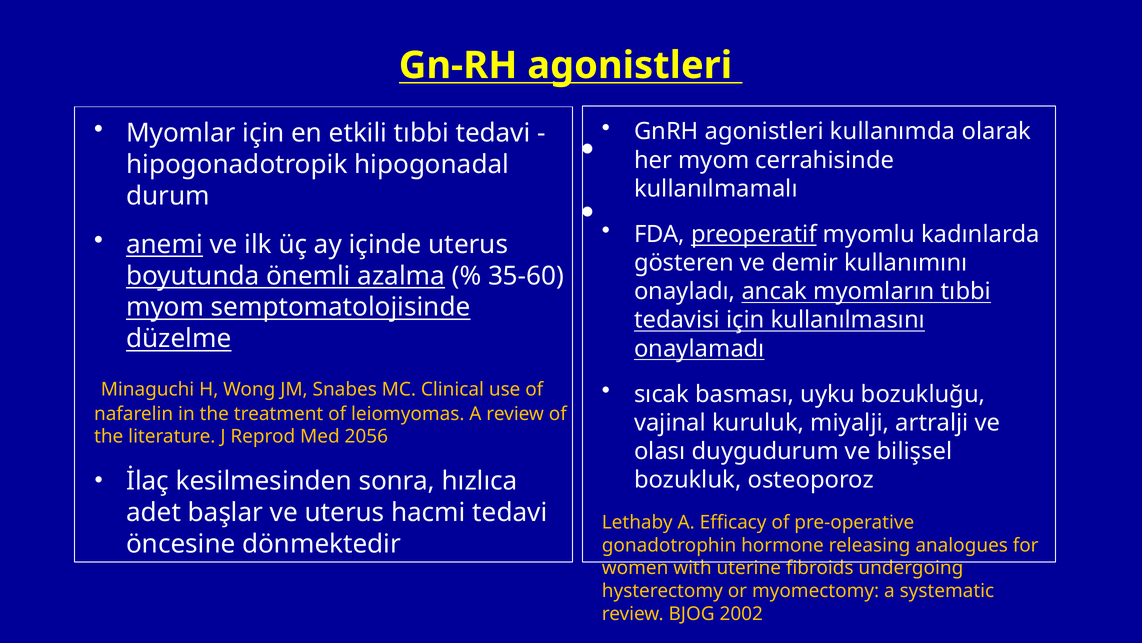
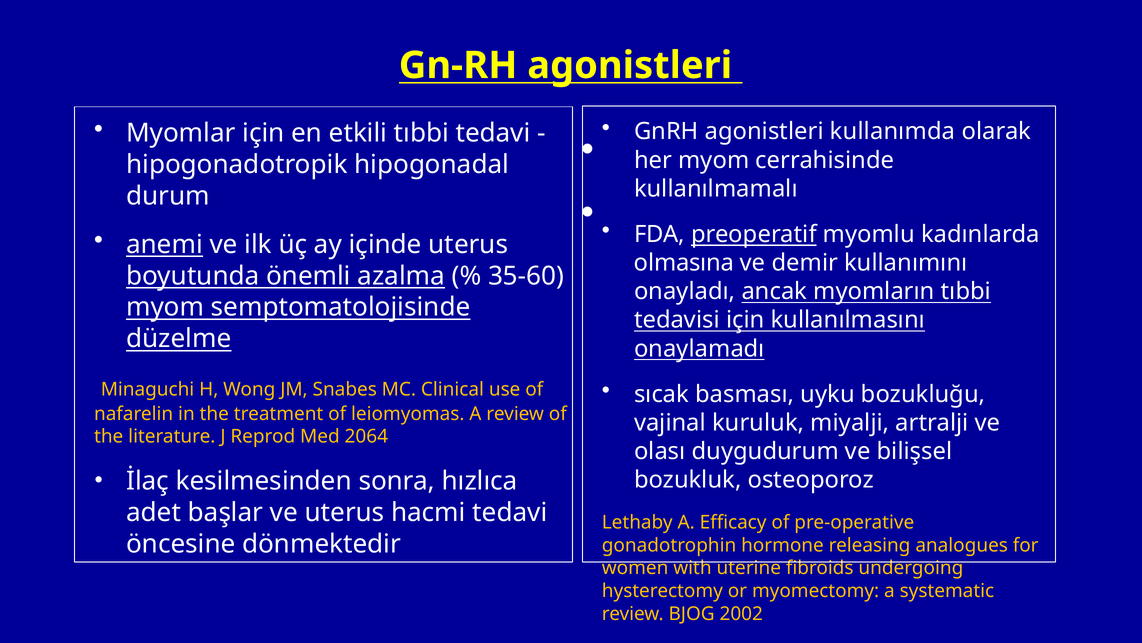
gösteren: gösteren -> olmasına
2056: 2056 -> 2064
